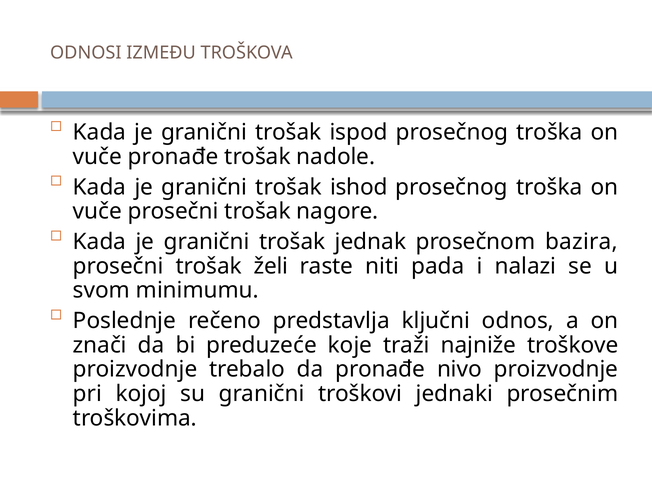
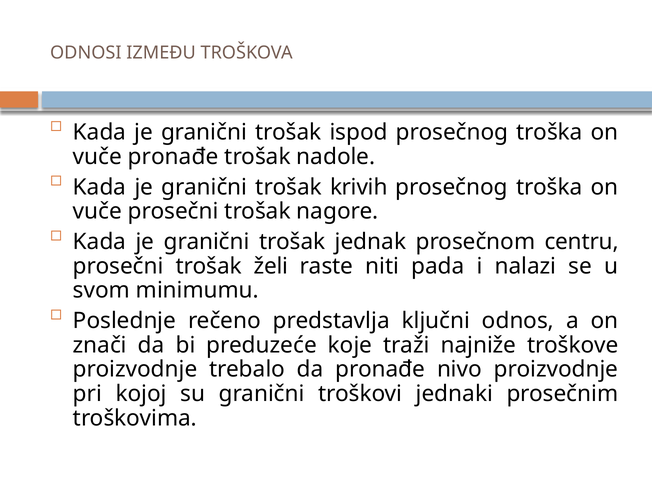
ishod: ishod -> krivih
bazira: bazira -> centru
